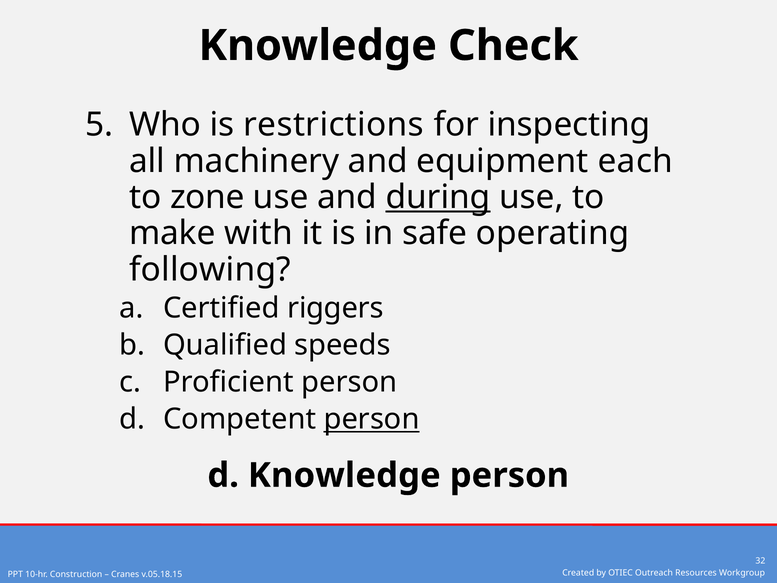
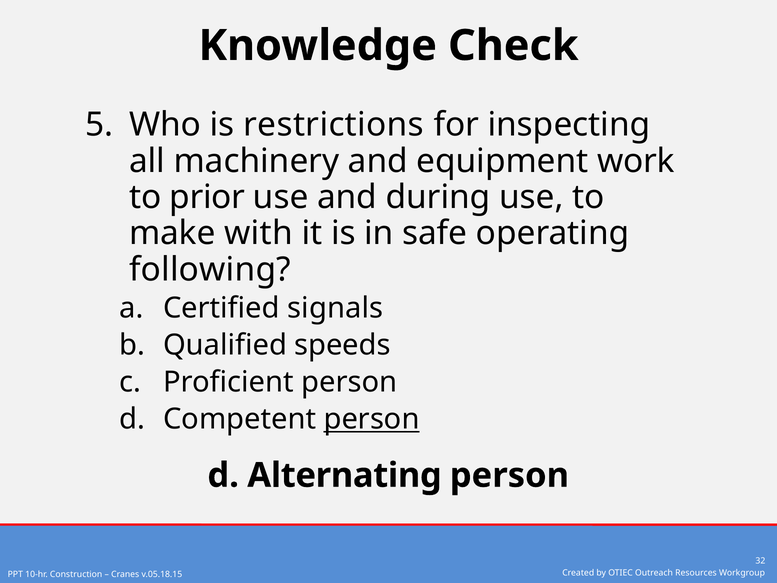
each: each -> work
zone: zone -> prior
during underline: present -> none
riggers: riggers -> signals
d Knowledge: Knowledge -> Alternating
